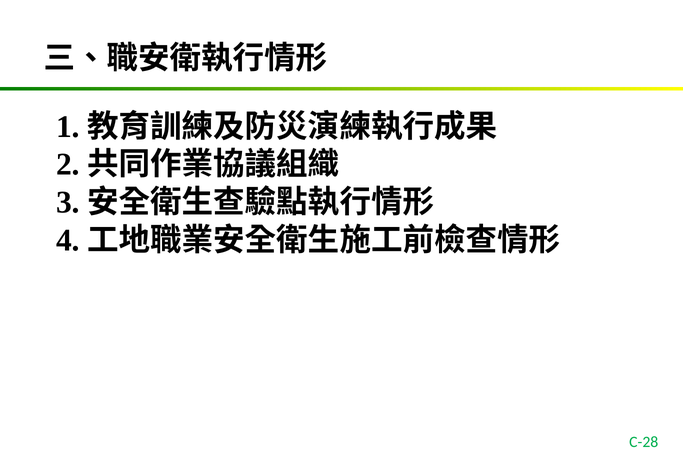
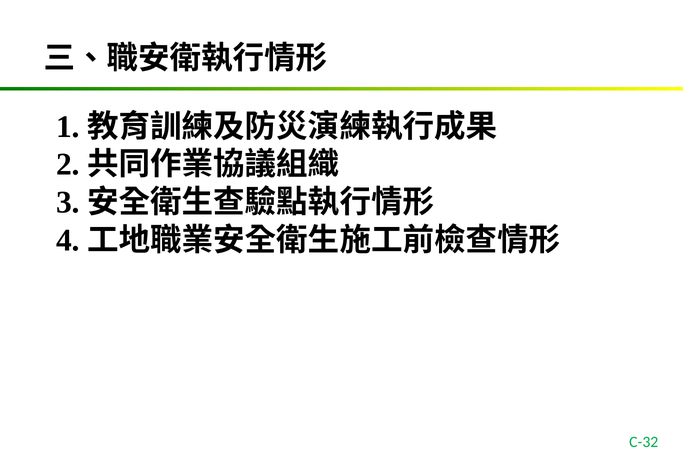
C-28: C-28 -> C-32
